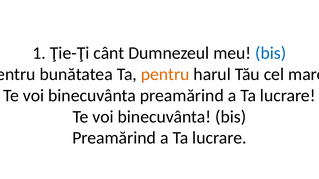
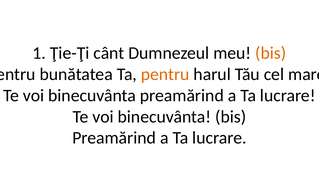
bis at (271, 53) colour: blue -> orange
